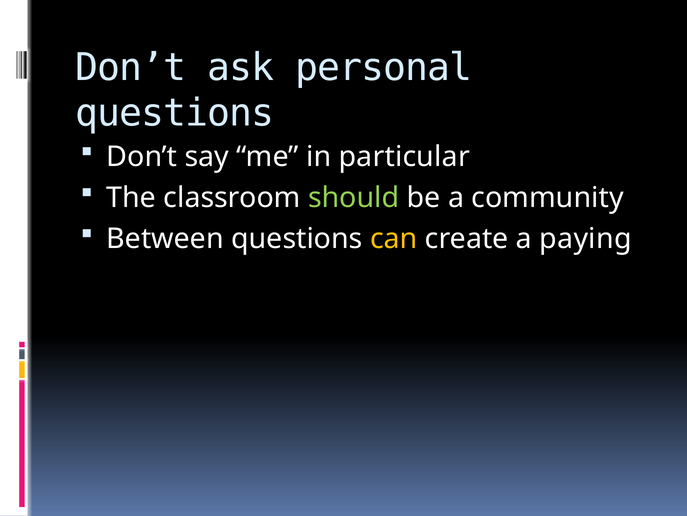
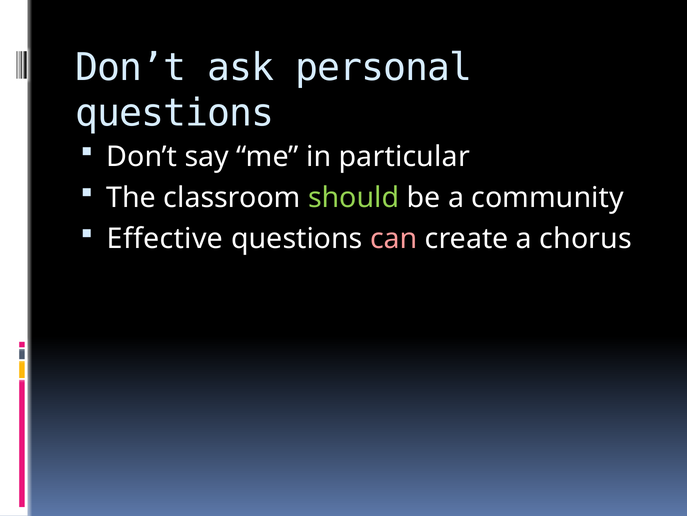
Between: Between -> Effective
can colour: yellow -> pink
paying: paying -> chorus
